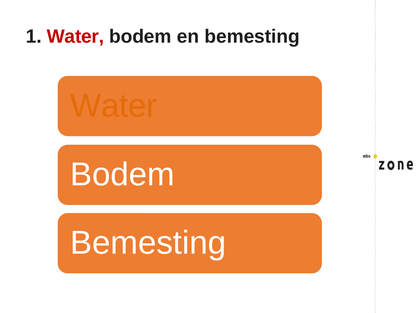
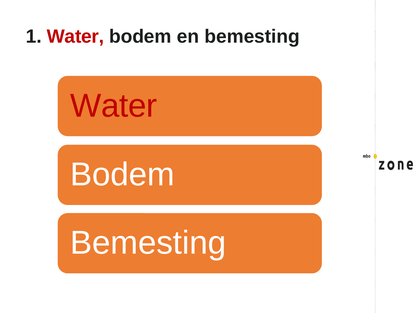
Water at (114, 106) colour: orange -> red
